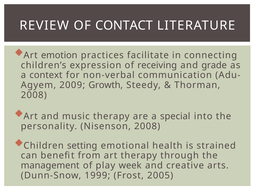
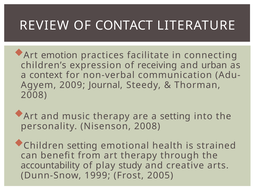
grade: grade -> urban
Growth: Growth -> Journal
a special: special -> setting
management: management -> accountability
week: week -> study
